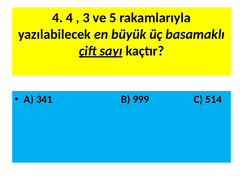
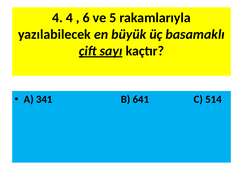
3: 3 -> 6
999: 999 -> 641
